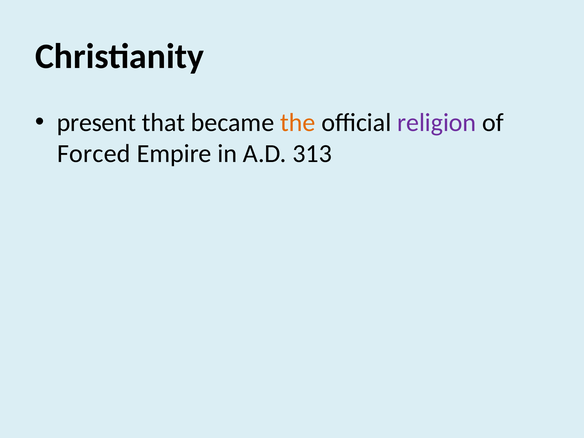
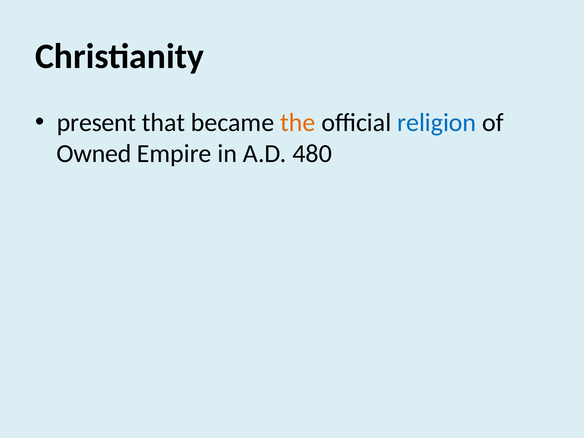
religion colour: purple -> blue
Forced: Forced -> Owned
313: 313 -> 480
